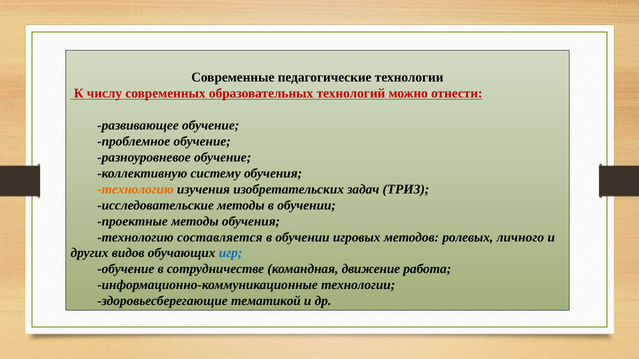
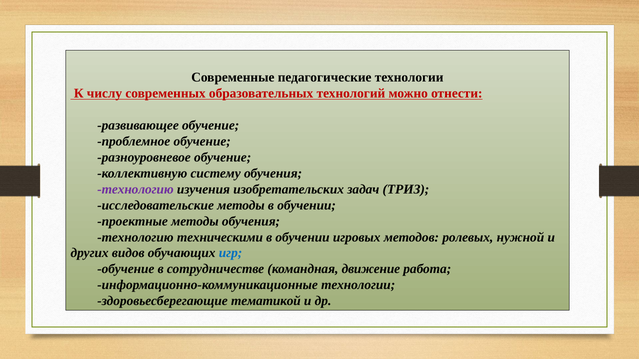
технологию at (135, 189) colour: orange -> purple
составляется: составляется -> техническими
личного: личного -> нужной
